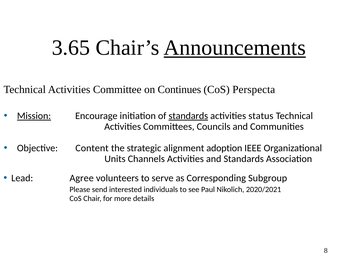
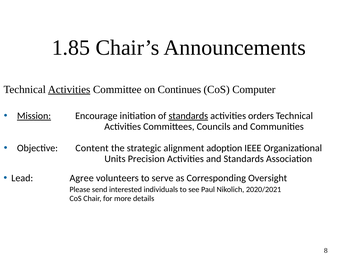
3.65: 3.65 -> 1.85
Announcements underline: present -> none
Activities at (69, 90) underline: none -> present
Perspecta: Perspecta -> Computer
status: status -> orders
Channels: Channels -> Precision
Subgroup: Subgroup -> Oversight
